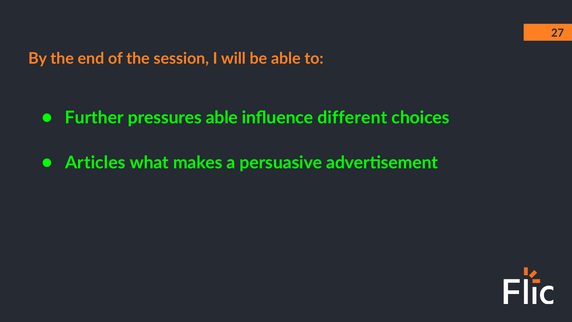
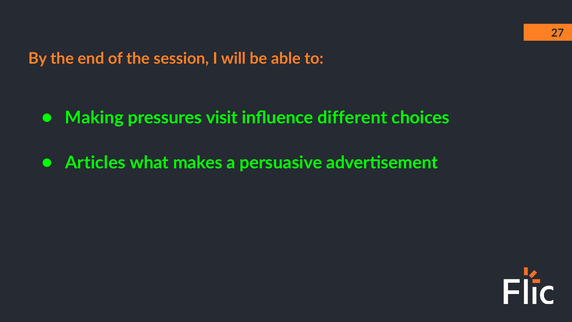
Further: Further -> Making
pressures able: able -> visit
